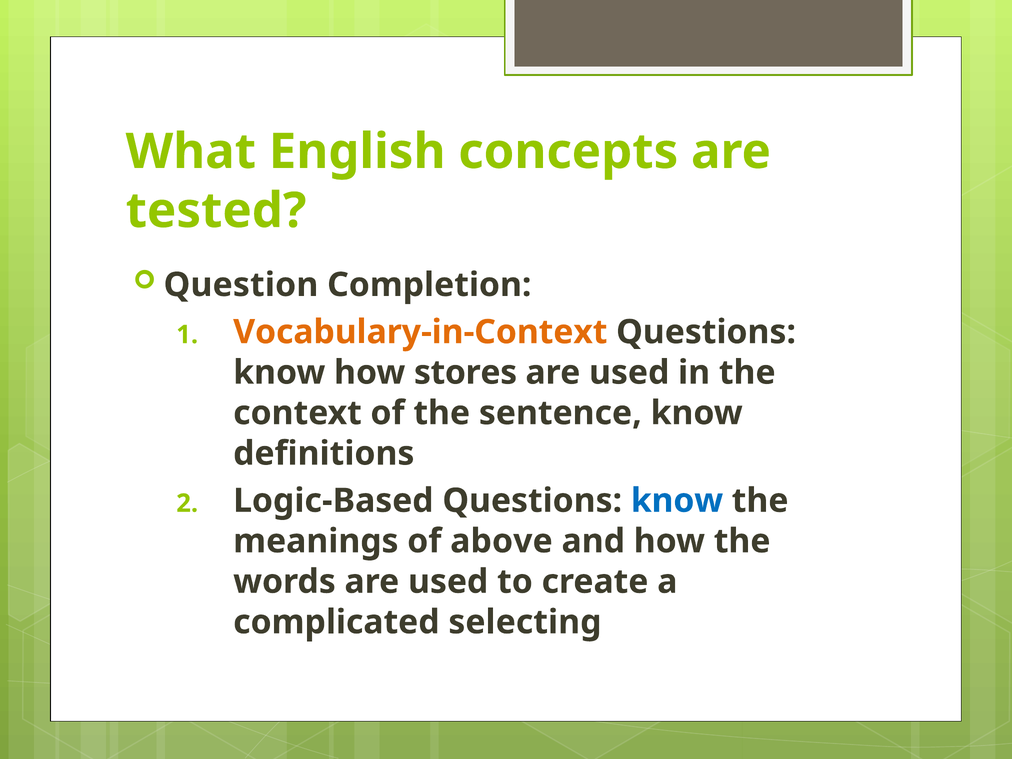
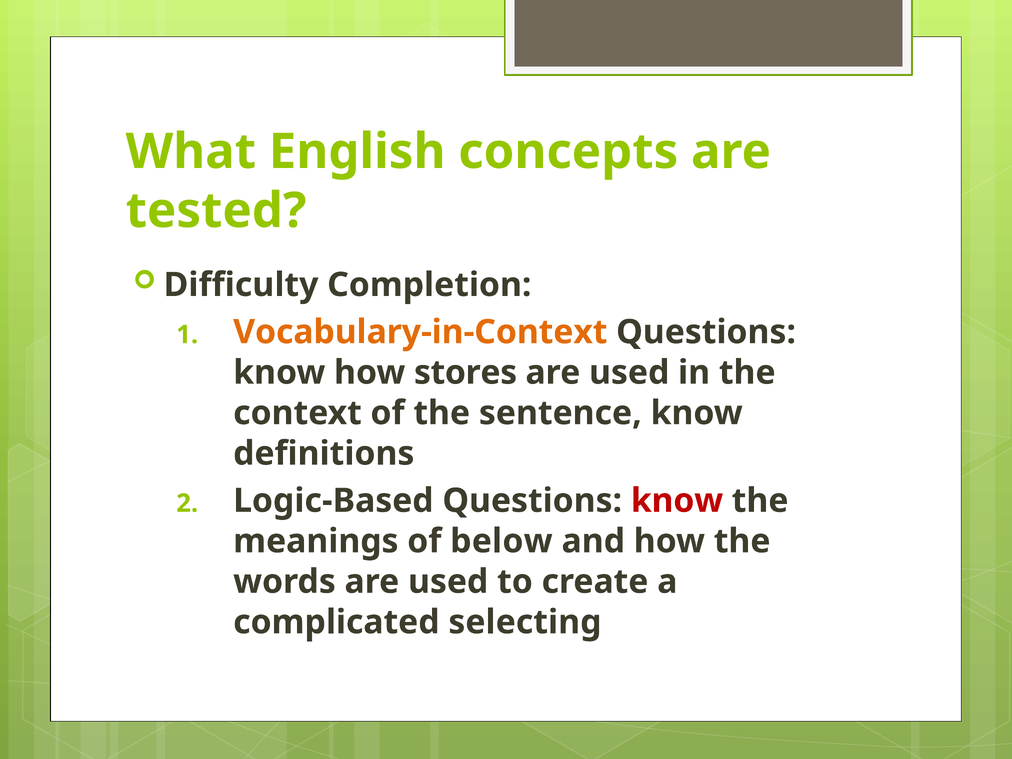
Question: Question -> Difficulty
know at (677, 501) colour: blue -> red
above: above -> below
